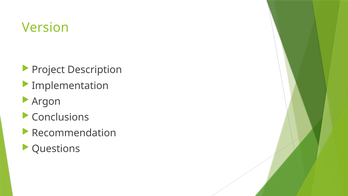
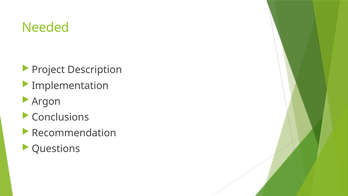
Version: Version -> Needed
